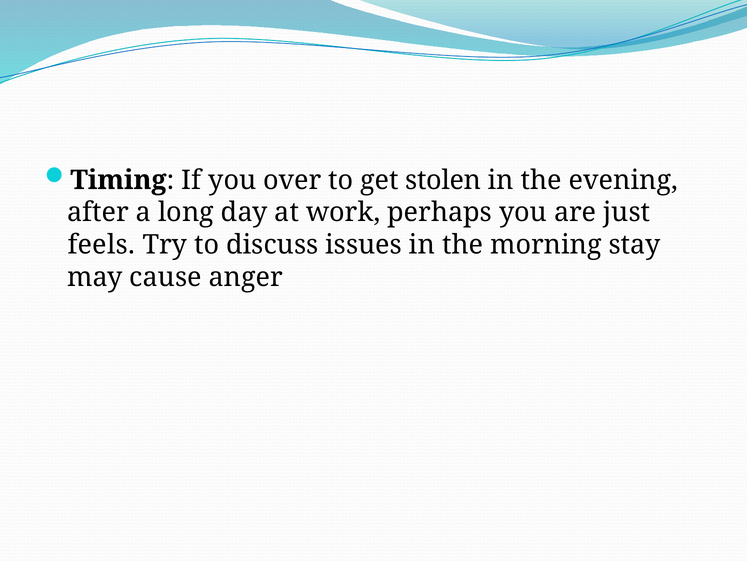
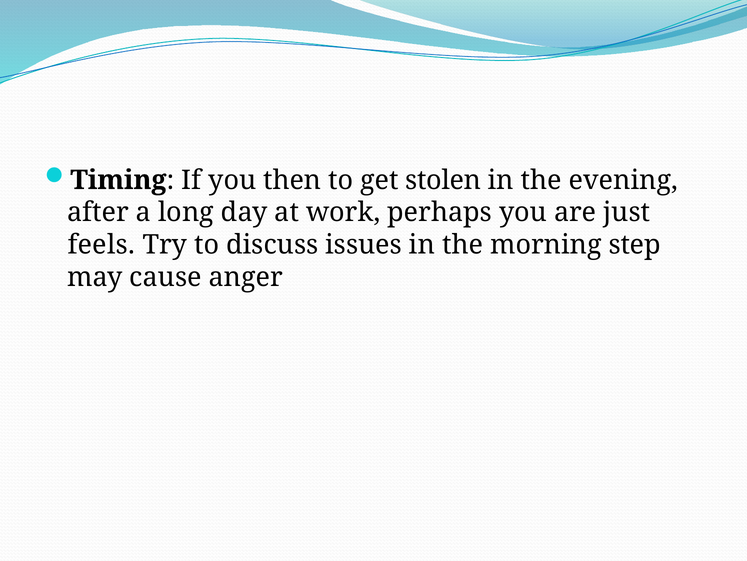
over: over -> then
stay: stay -> step
